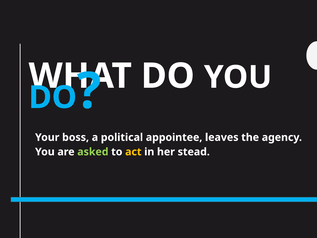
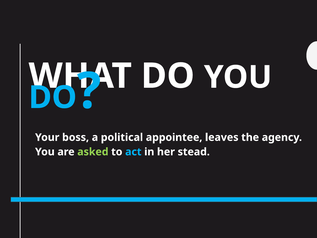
act colour: yellow -> light blue
